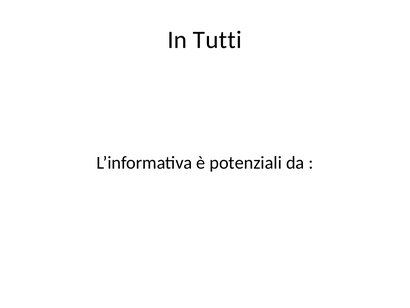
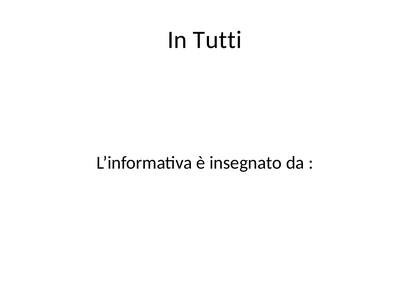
potenziali: potenziali -> insegnato
